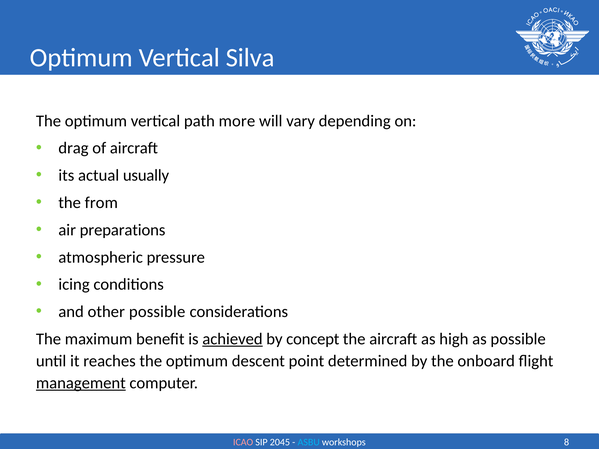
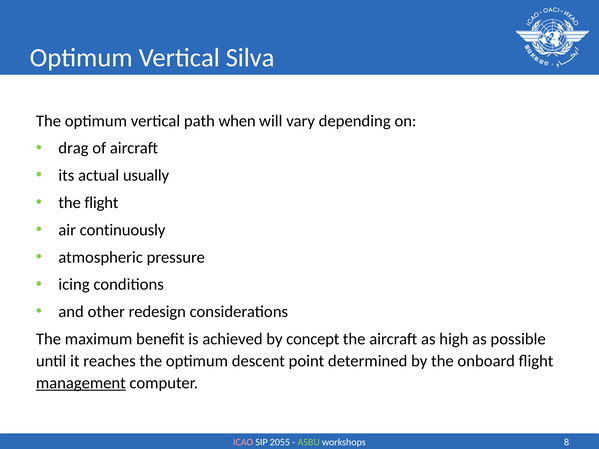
more: more -> when
the from: from -> flight
preparations: preparations -> continuously
other possible: possible -> redesign
achieved underline: present -> none
2045: 2045 -> 2055
ASBU colour: light blue -> light green
